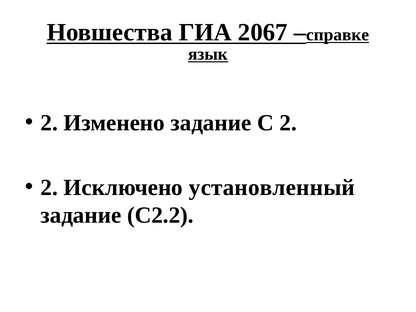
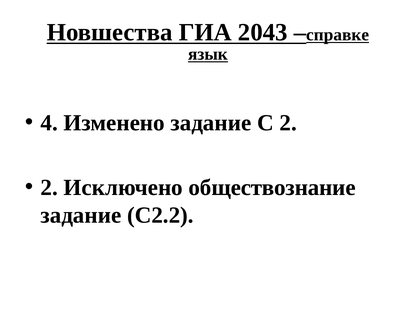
2067: 2067 -> 2043
2 at (49, 123): 2 -> 4
установленный: установленный -> обществознание
